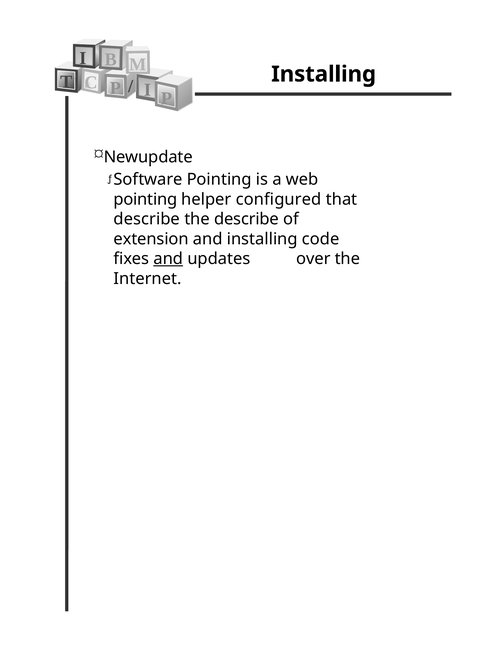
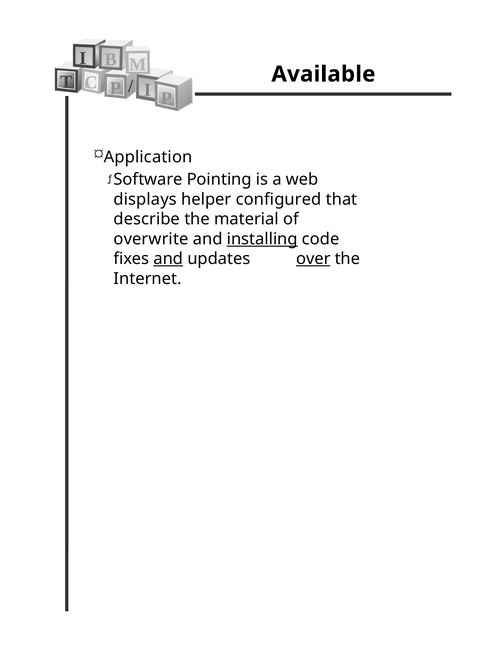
Installing at (324, 74): Installing -> Available
Newupdate: Newupdate -> Application
pointing at (145, 199): pointing -> displays
the describe: describe -> material
extension: extension -> overwrite
installing at (262, 239) underline: none -> present
over underline: none -> present
